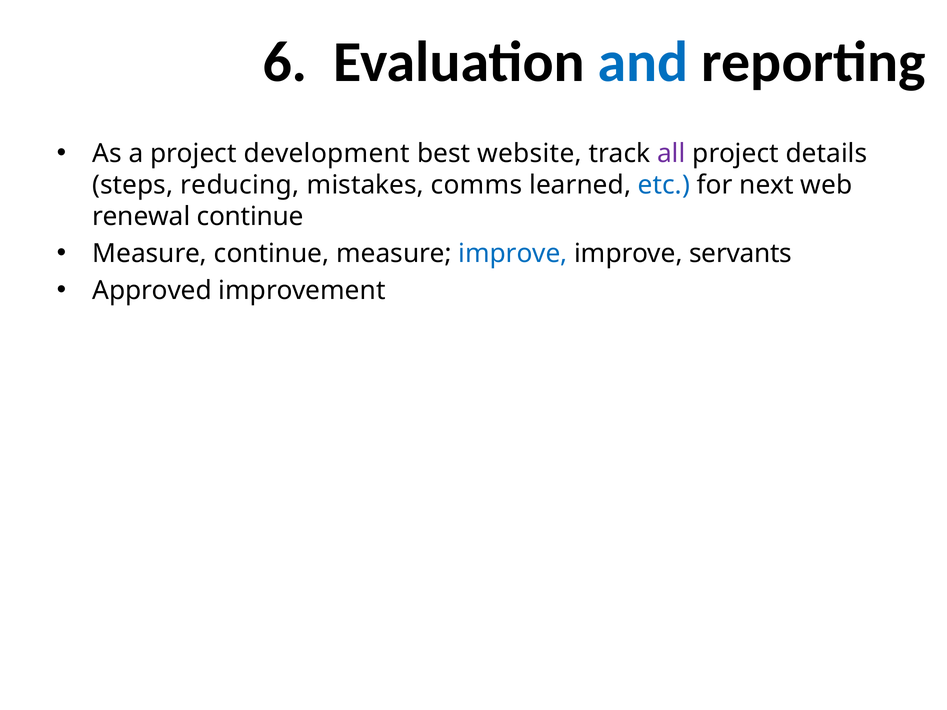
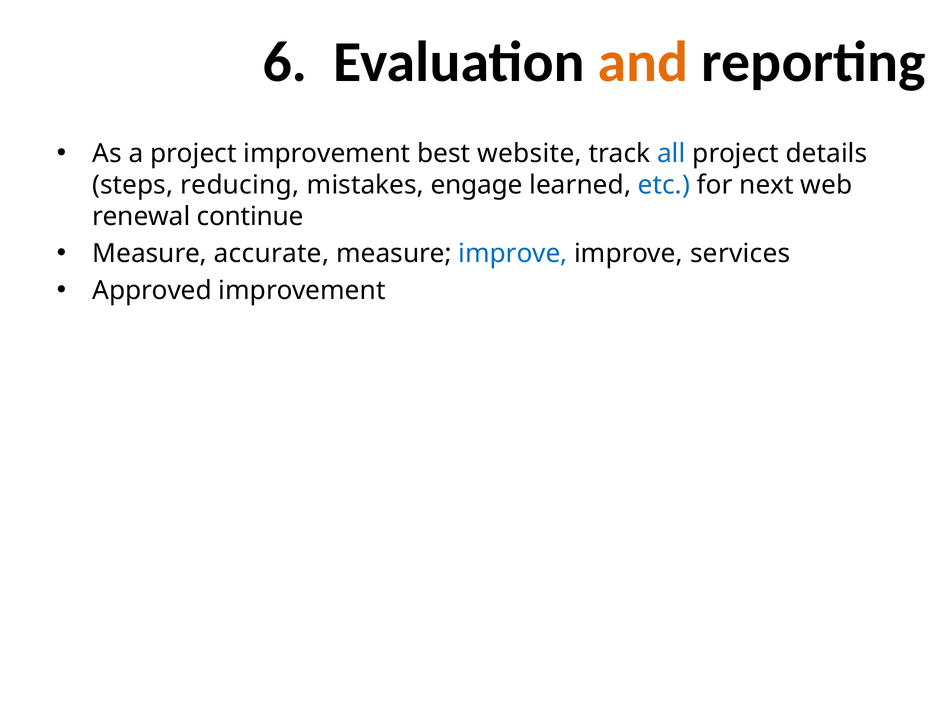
and colour: blue -> orange
project development: development -> improvement
all colour: purple -> blue
comms: comms -> engage
Measure continue: continue -> accurate
servants: servants -> services
